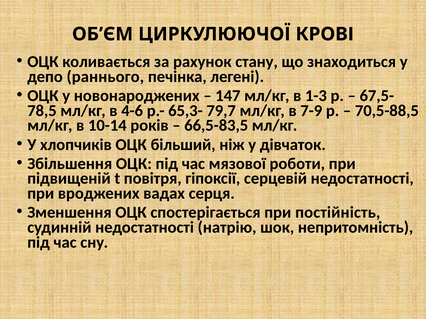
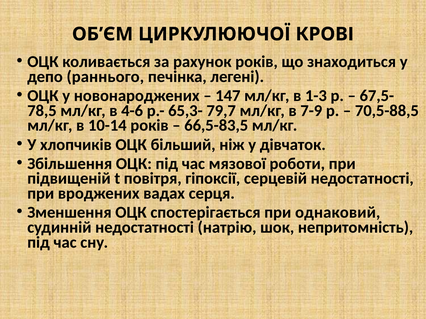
рахунок стану: стану -> років
постійність: постійність -> однаковий
